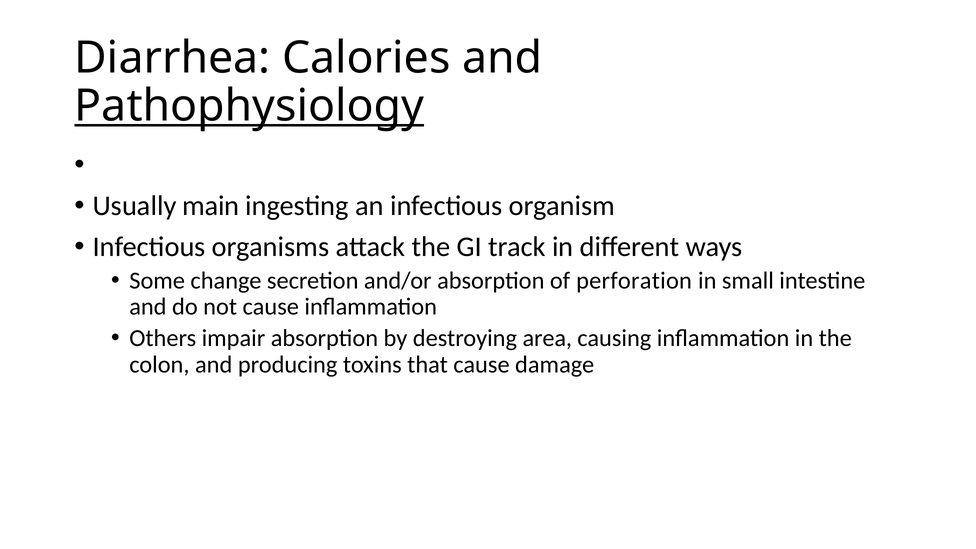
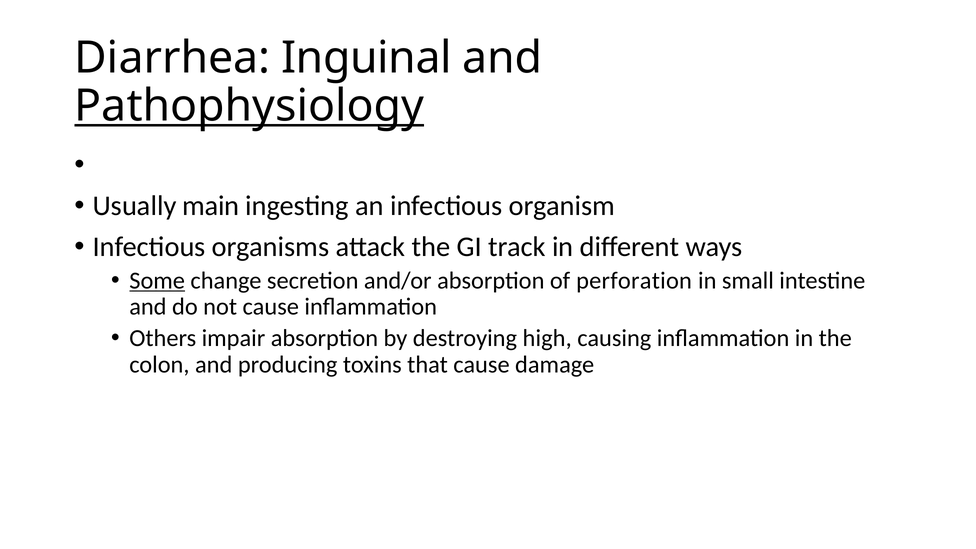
Calories: Calories -> Inguinal
Some underline: none -> present
area: area -> high
